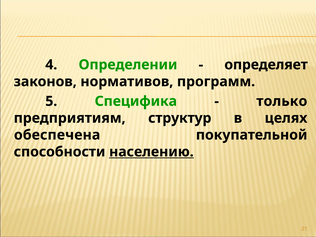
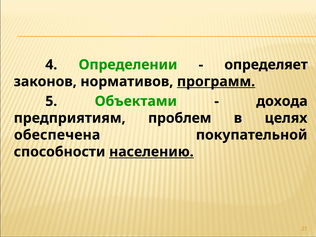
программ underline: none -> present
Специфика: Специфика -> Объектами
только: только -> дохода
структур: структур -> проблем
